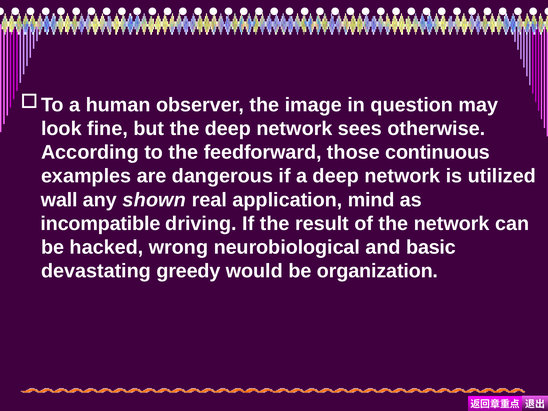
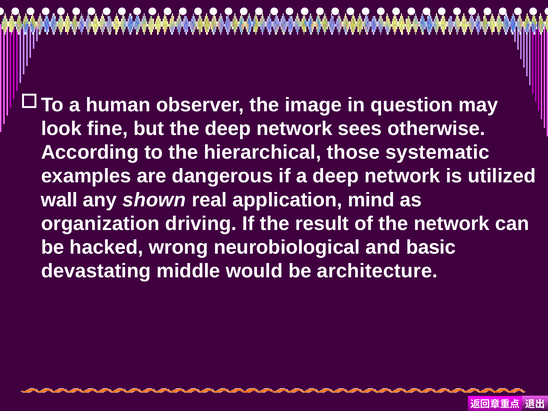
feedforward: feedforward -> hierarchical
continuous: continuous -> systematic
incompatible: incompatible -> organization
greedy: greedy -> middle
organization: organization -> architecture
